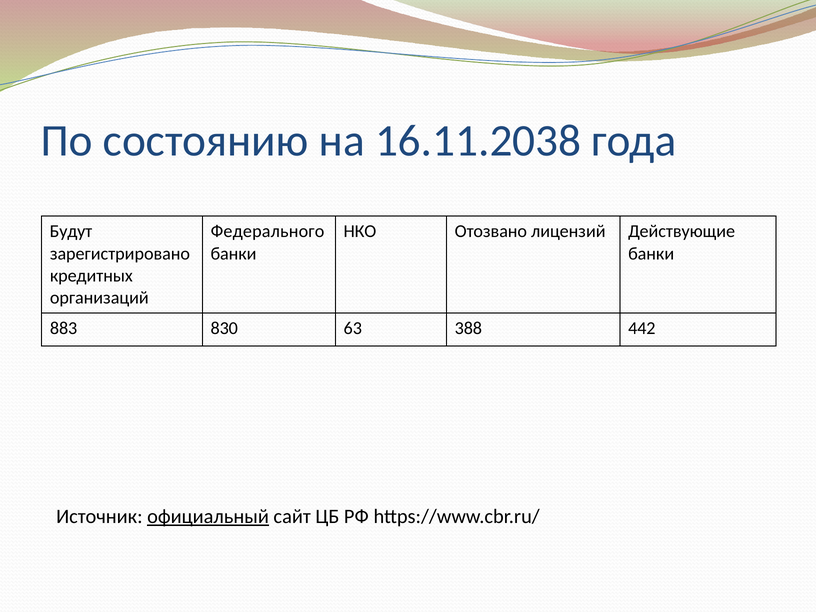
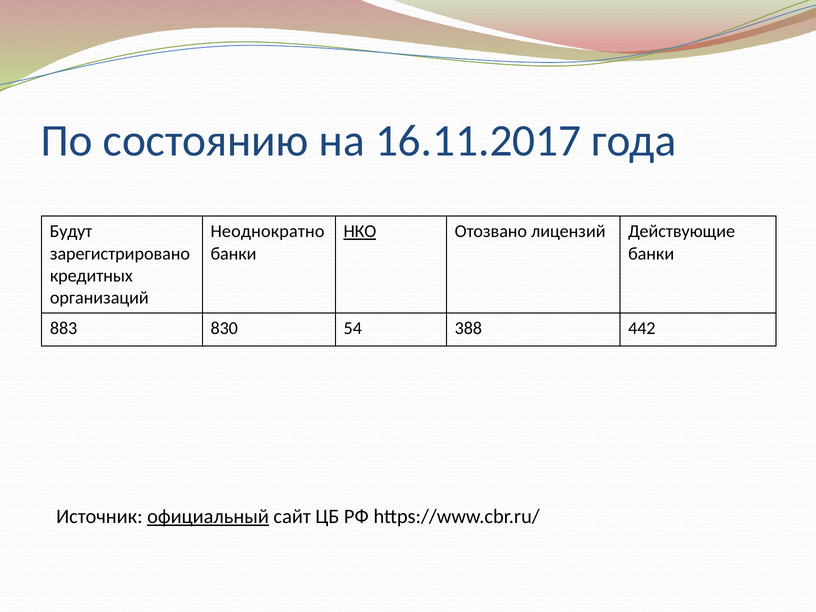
16.11.2038: 16.11.2038 -> 16.11.2017
Федерального: Федерального -> Неоднократно
НКО underline: none -> present
63: 63 -> 54
